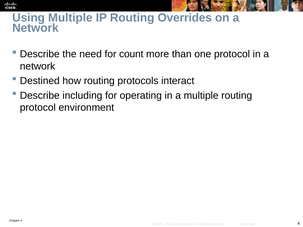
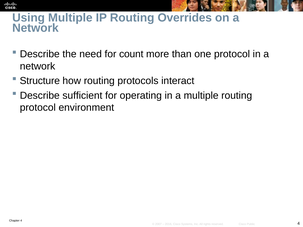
Destined: Destined -> Structure
including: including -> sufficient
